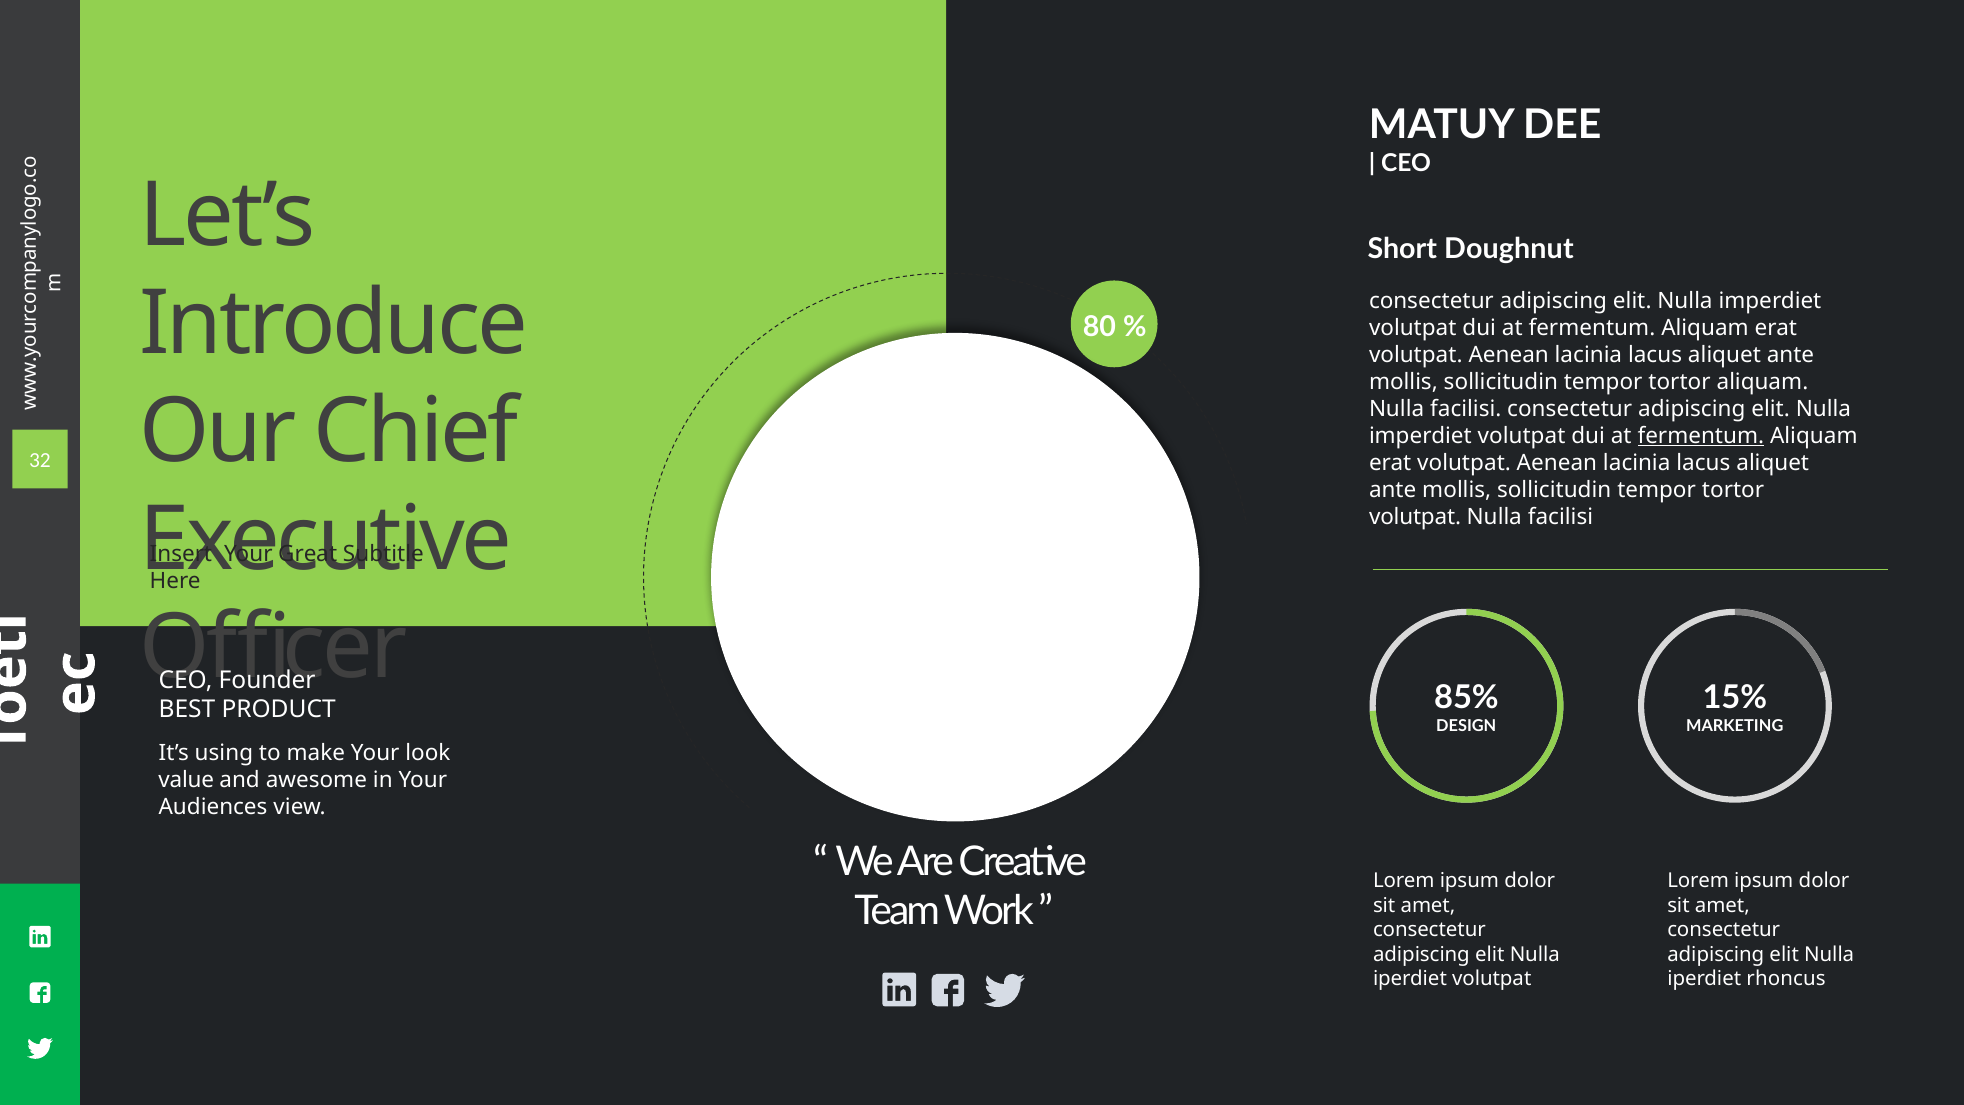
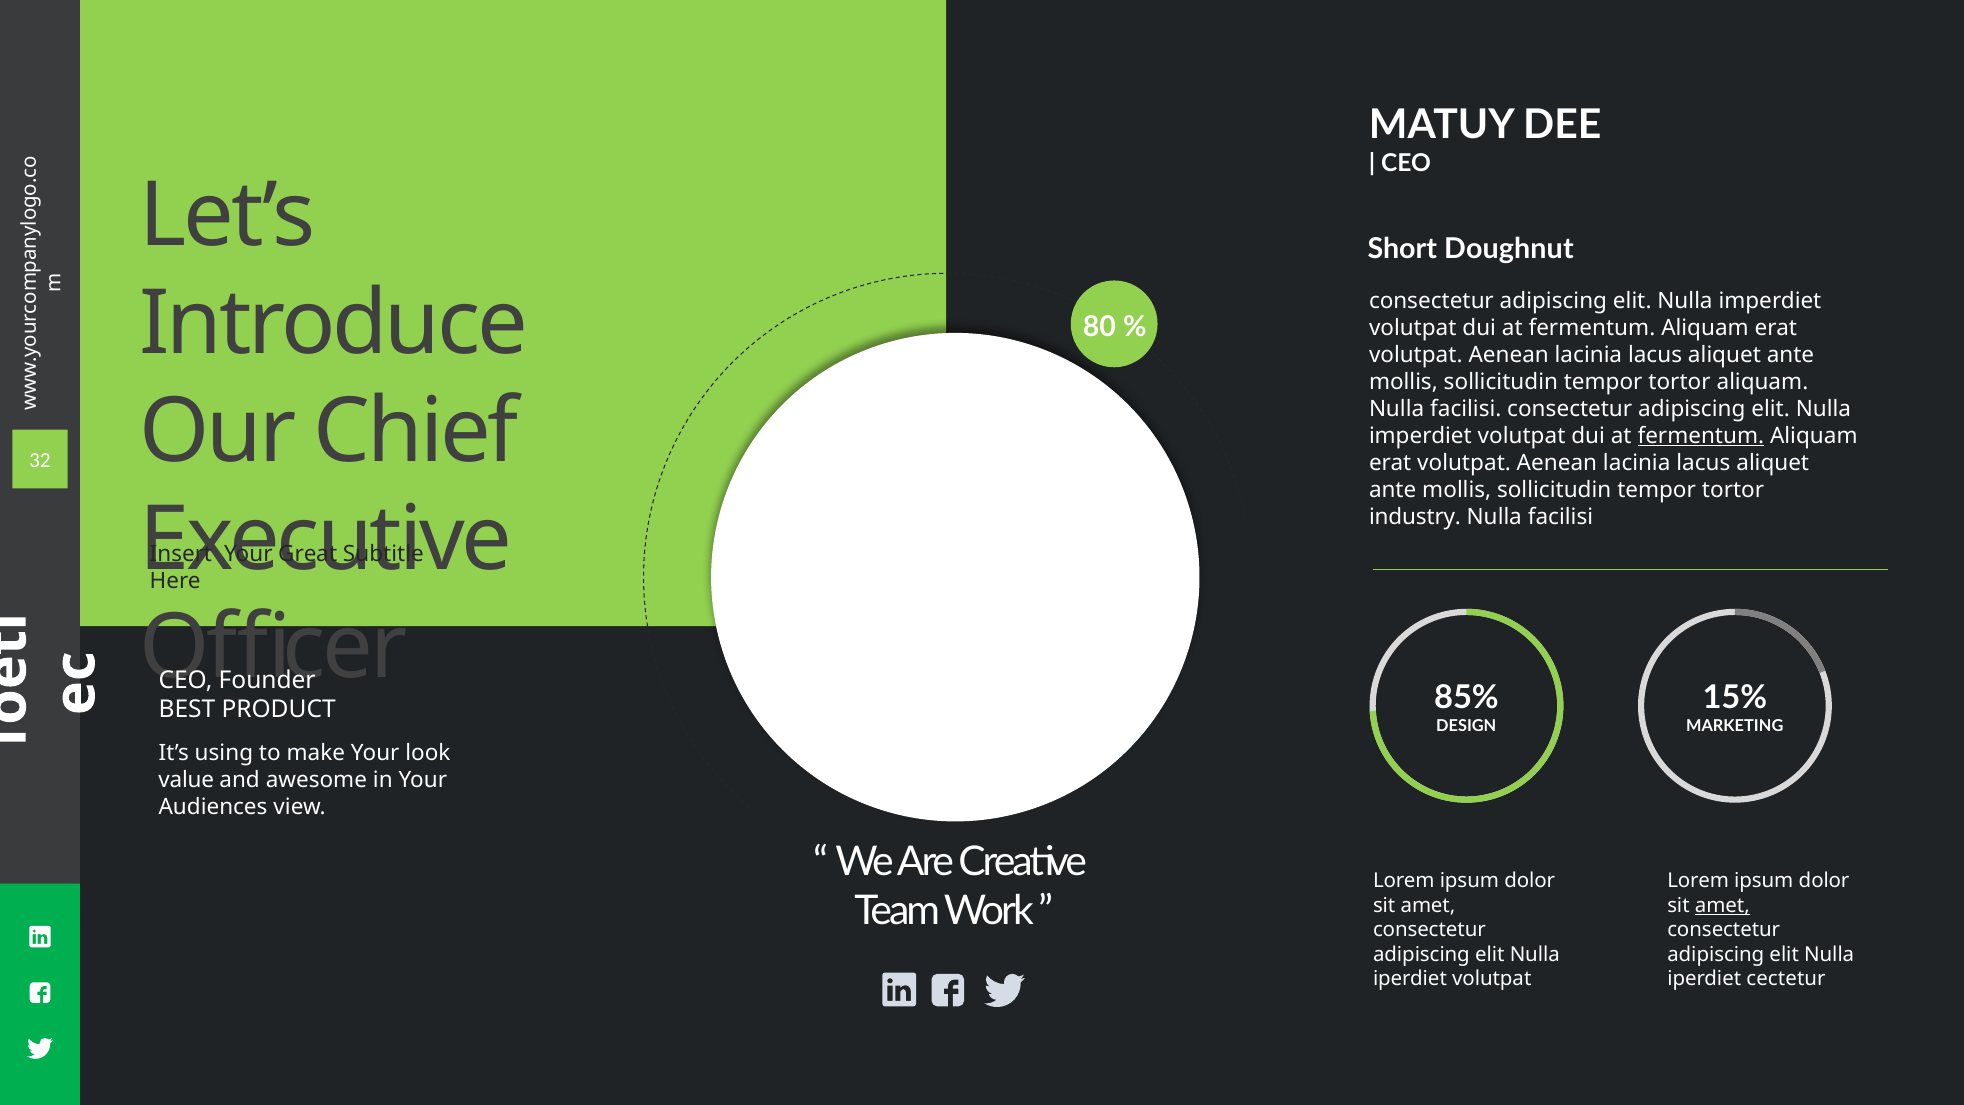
volutpat at (1415, 517): volutpat -> industry
amet at (1722, 905) underline: none -> present
rhoncus: rhoncus -> cectetur
